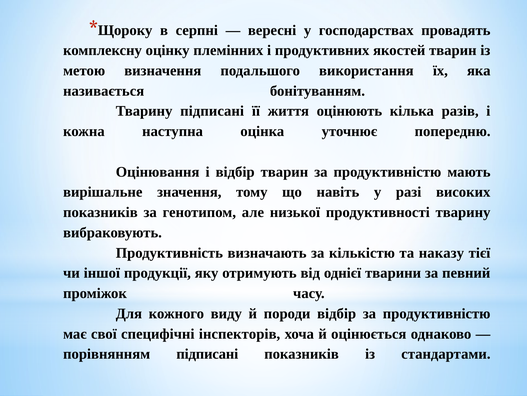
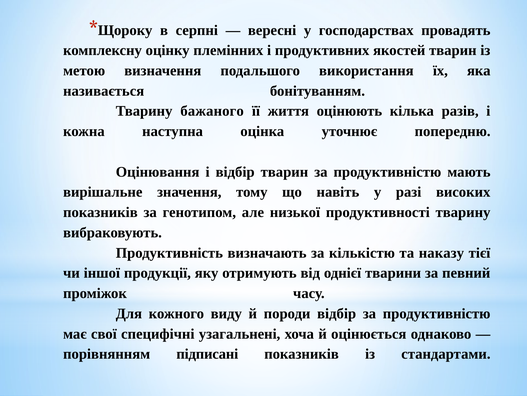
Тварину підписані: підписані -> бажаного
інспекторів: інспекторів -> узагальнені
